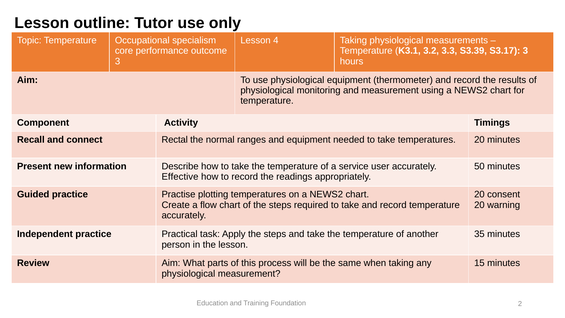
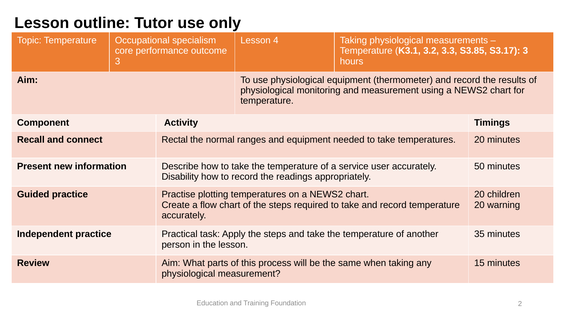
S3.39: S3.39 -> S3.85
Effective: Effective -> Disability
consent: consent -> children
